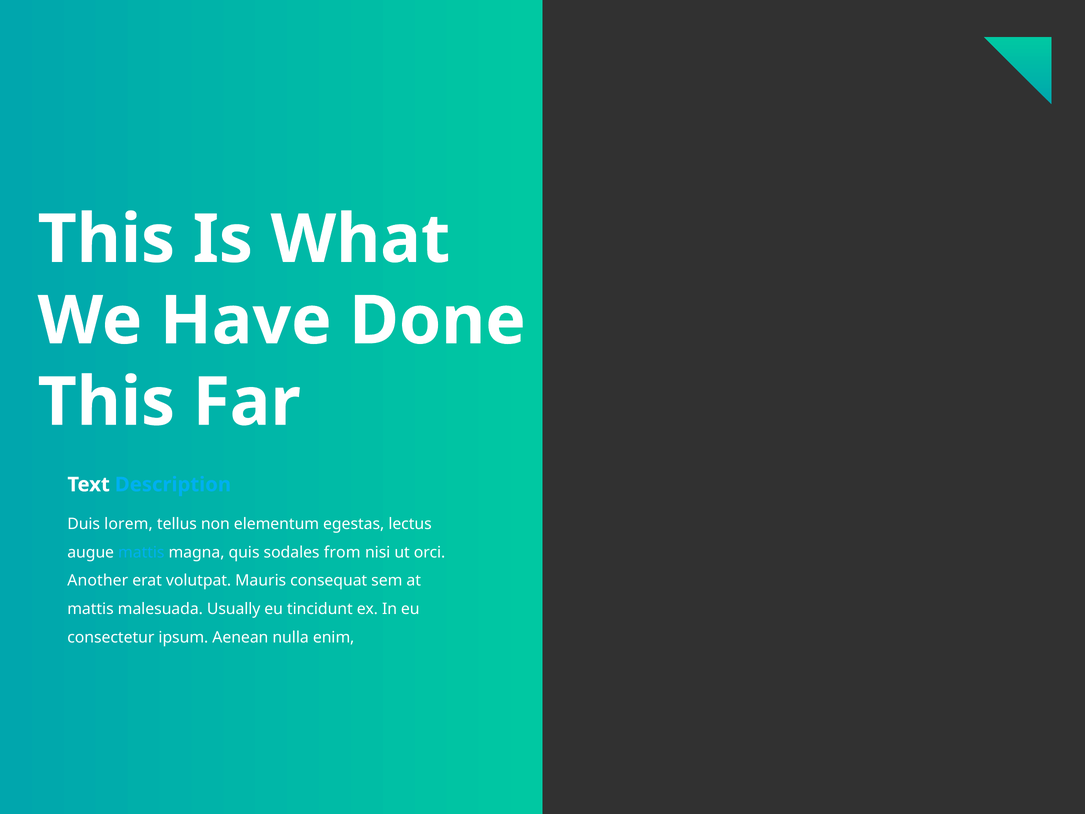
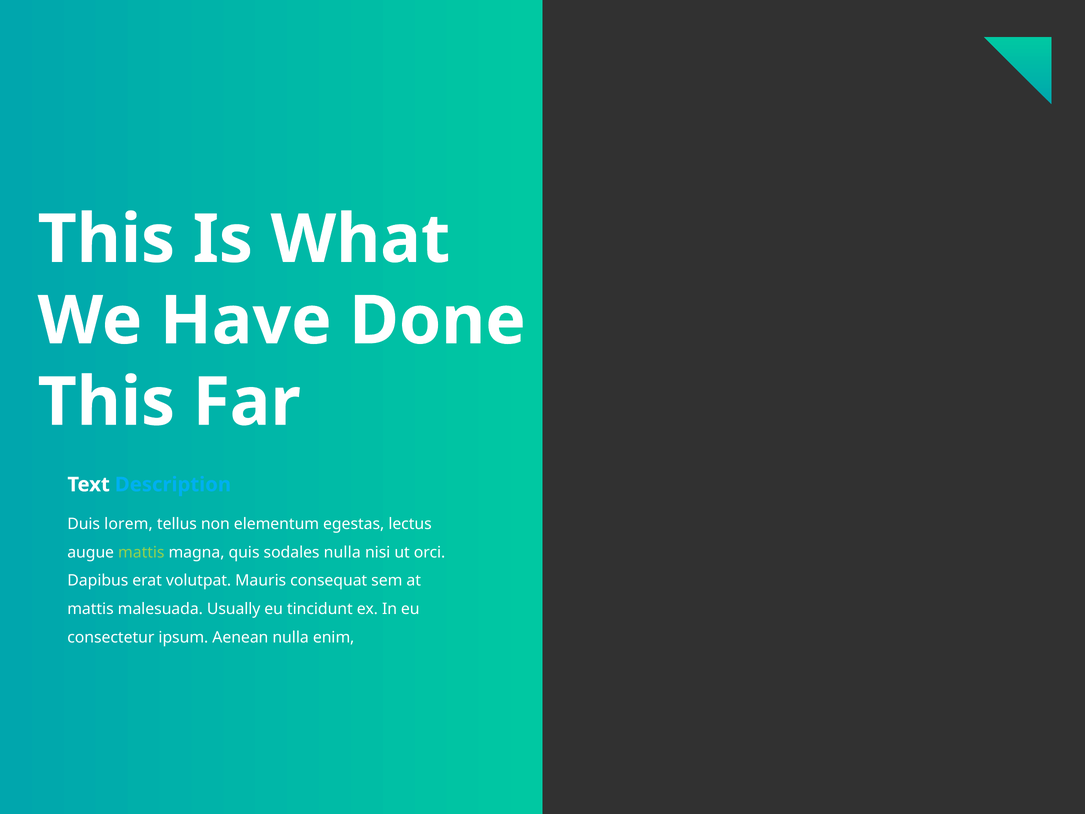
mattis at (141, 552) colour: light blue -> light green
sodales from: from -> nulla
Another: Another -> Dapibus
